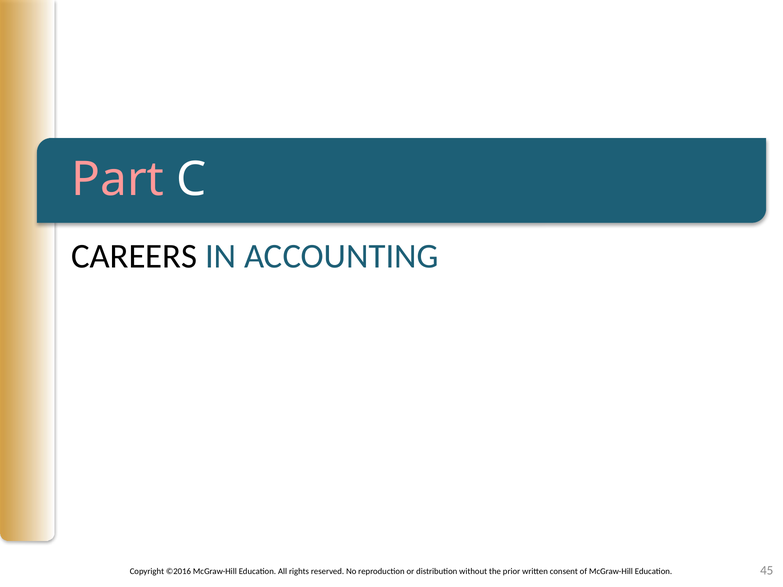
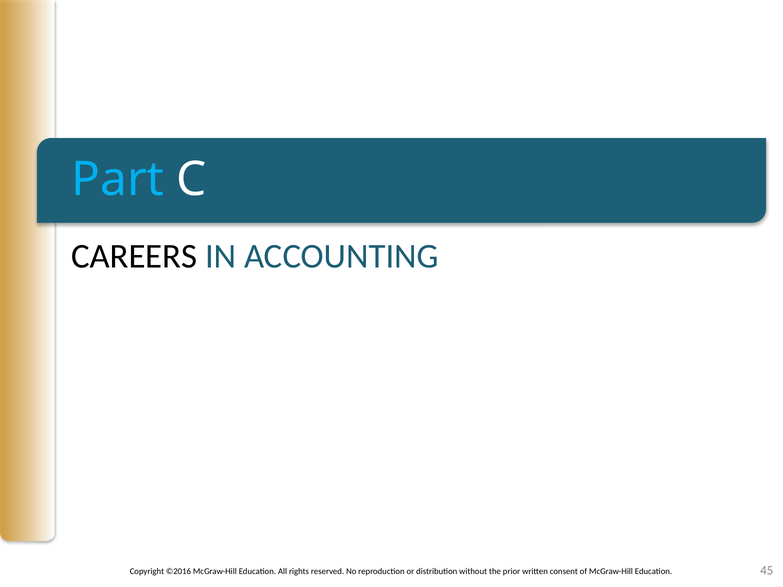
Part colour: pink -> light blue
